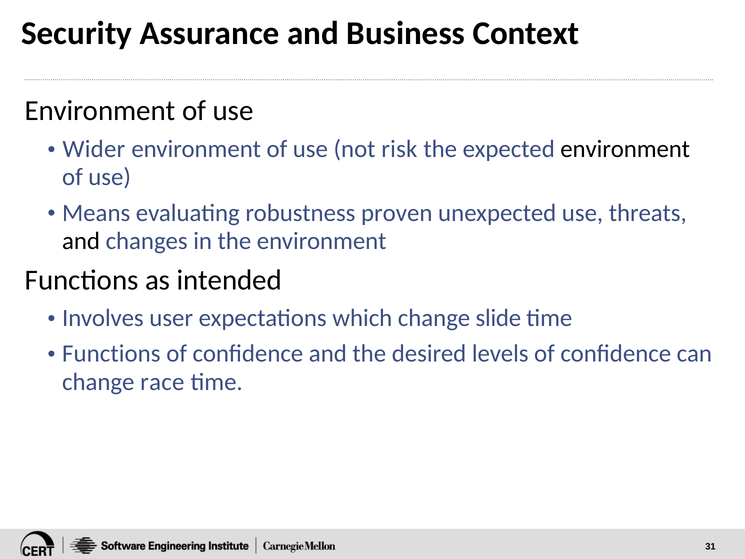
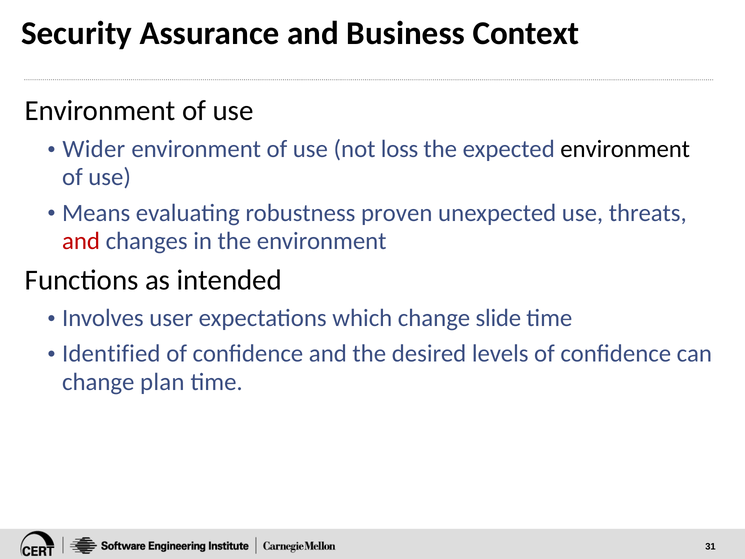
risk: risk -> loss
and at (81, 241) colour: black -> red
Functions at (111, 353): Functions -> Identified
race: race -> plan
